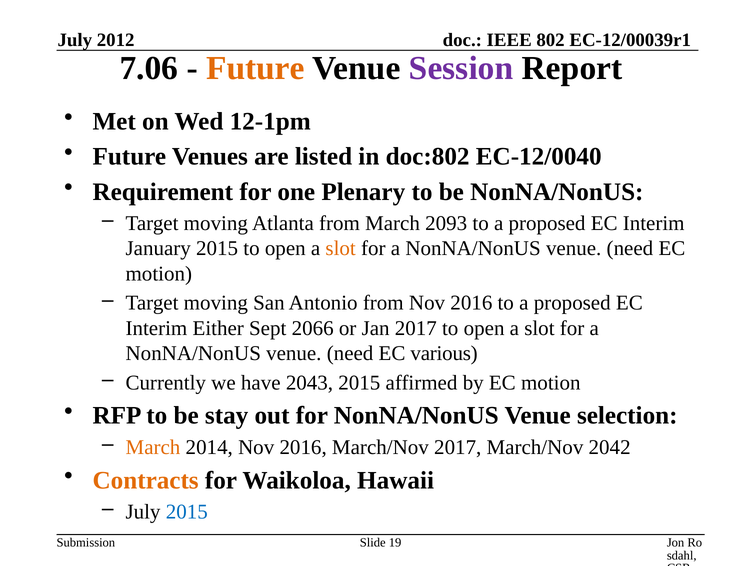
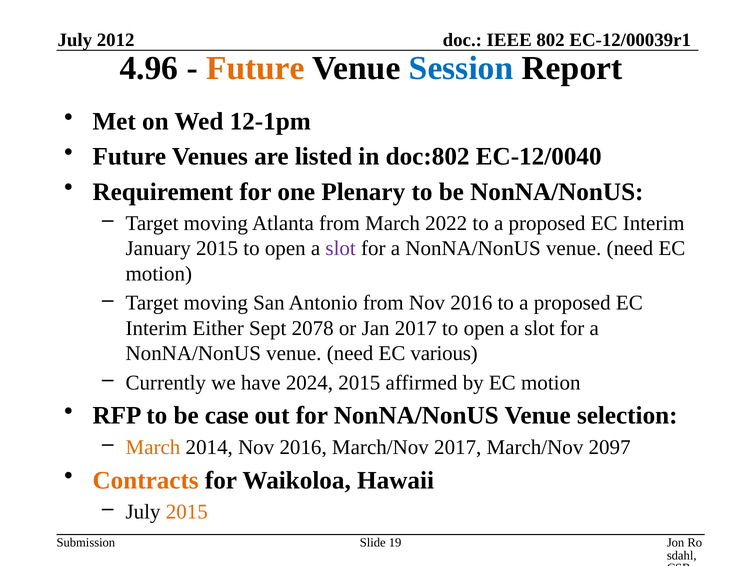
7.06: 7.06 -> 4.96
Session colour: purple -> blue
2093: 2093 -> 2022
slot at (341, 249) colour: orange -> purple
2066: 2066 -> 2078
2043: 2043 -> 2024
stay: stay -> case
2042: 2042 -> 2097
2015 at (187, 512) colour: blue -> orange
